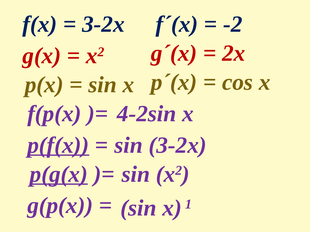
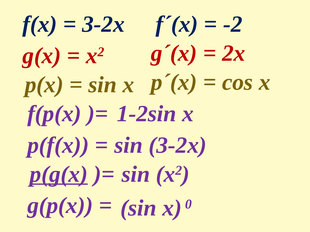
4-2sin: 4-2sin -> 1-2sin
p(f(x underline: present -> none
1: 1 -> 0
